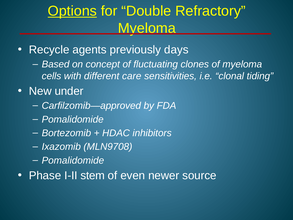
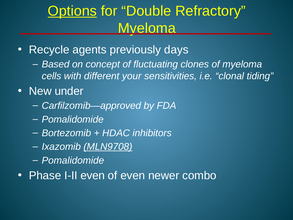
care: care -> your
MLN9708 underline: none -> present
I-II stem: stem -> even
source: source -> combo
